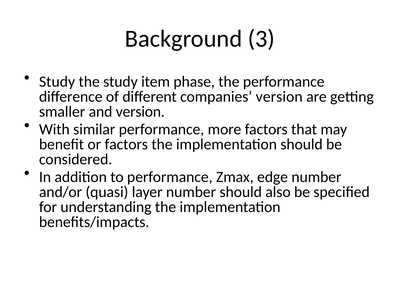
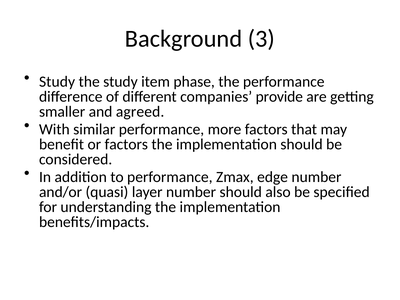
companies version: version -> provide
and version: version -> agreed
